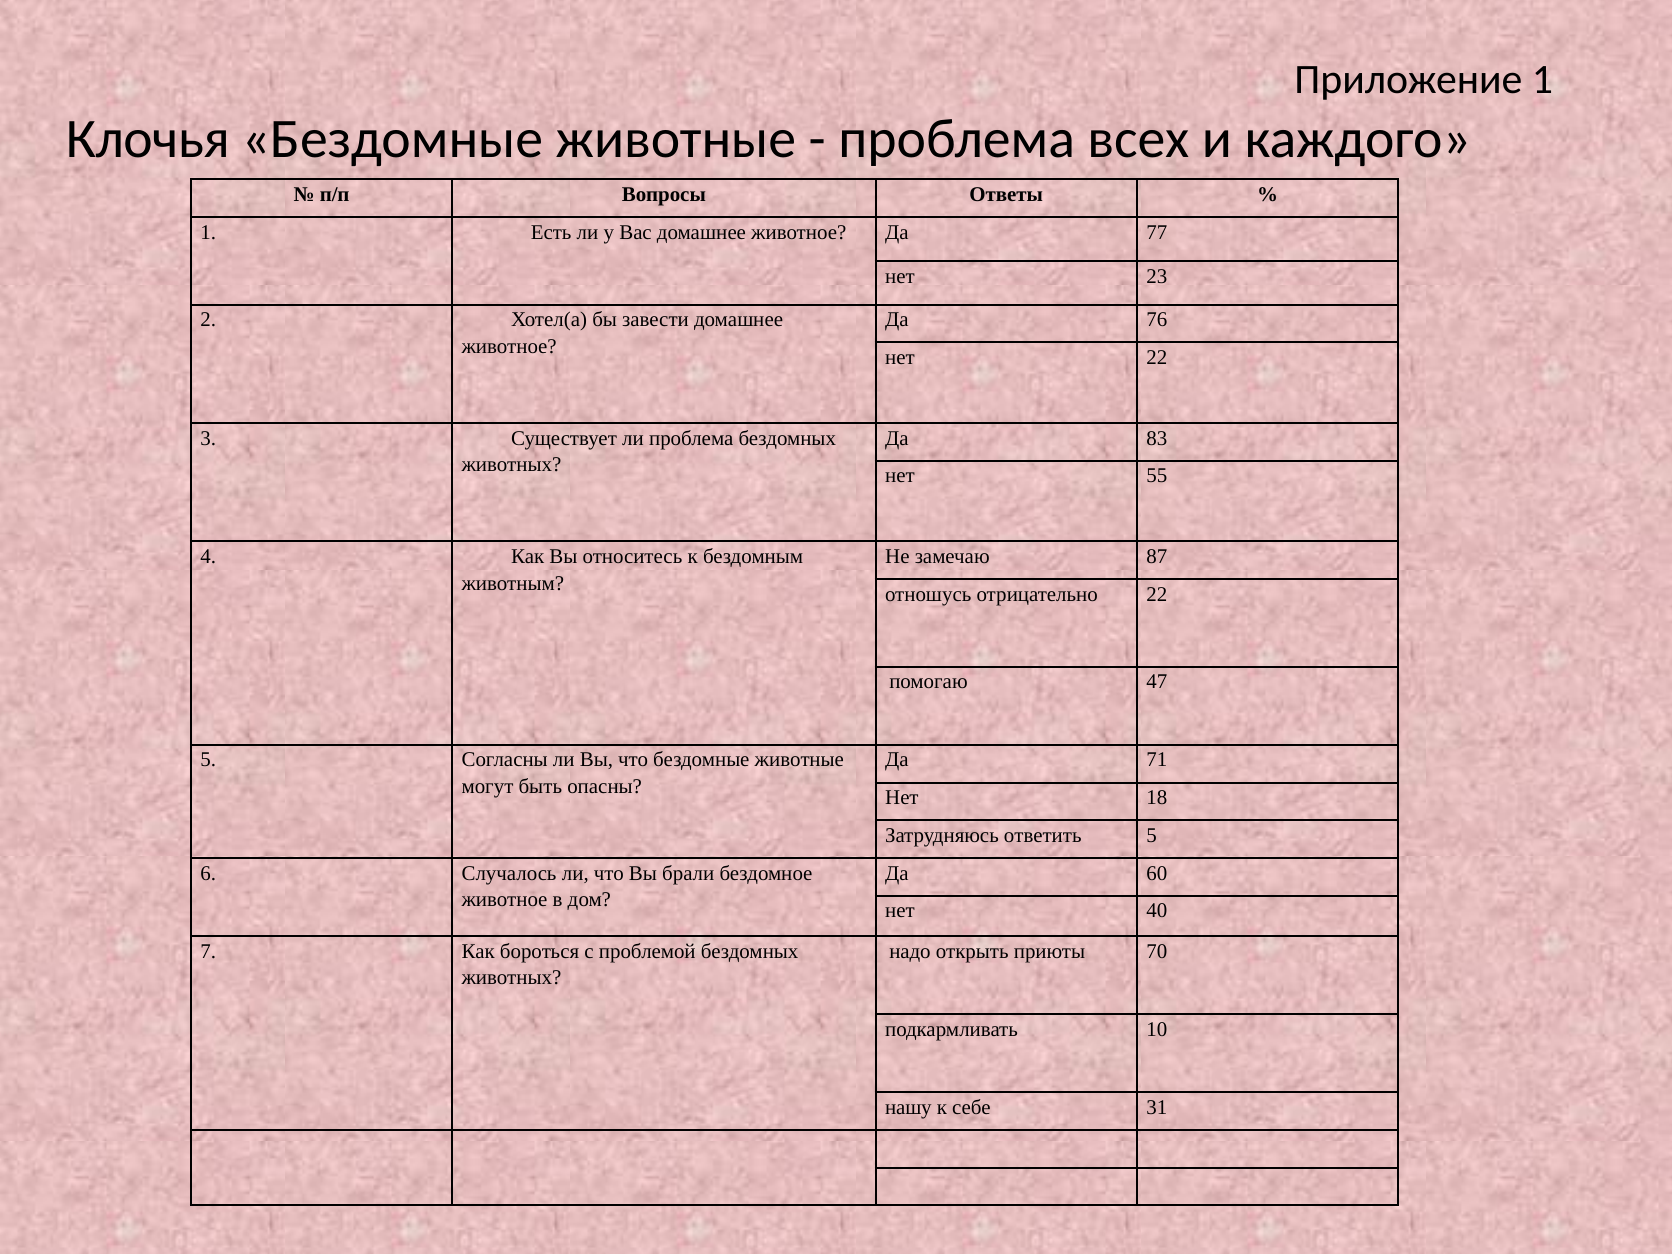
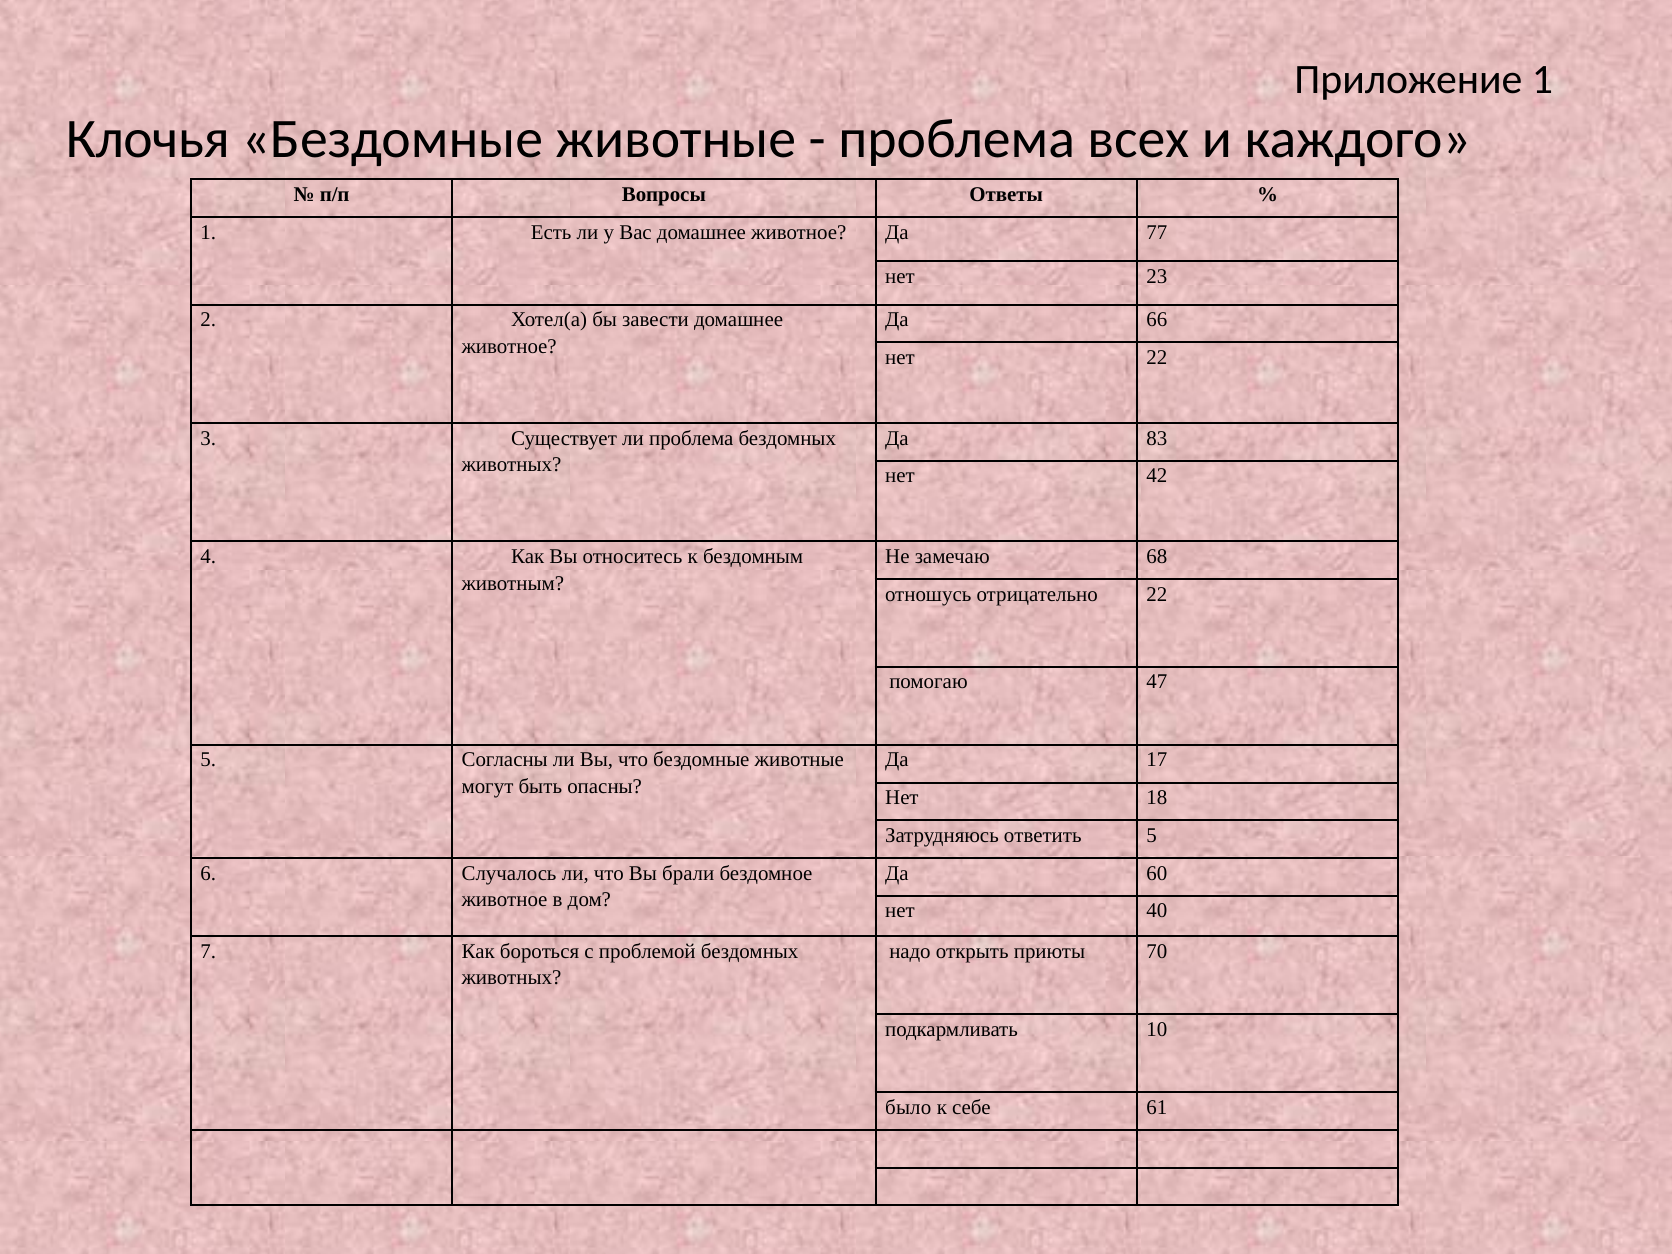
76: 76 -> 66
55: 55 -> 42
87: 87 -> 68
71: 71 -> 17
нашу: нашу -> было
31: 31 -> 61
